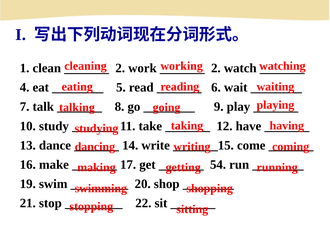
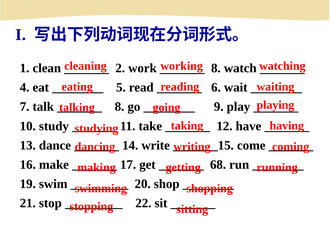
2 at (216, 68): 2 -> 8
54: 54 -> 68
